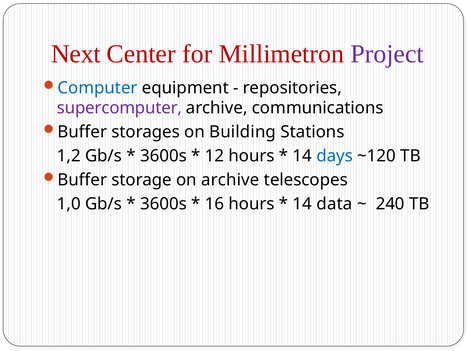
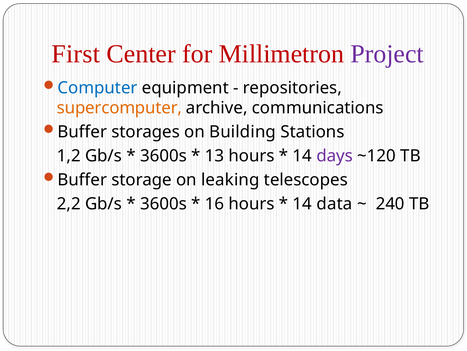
Next: Next -> First
supercomputer colour: purple -> orange
12: 12 -> 13
days colour: blue -> purple
on archive: archive -> leaking
1,0: 1,0 -> 2,2
